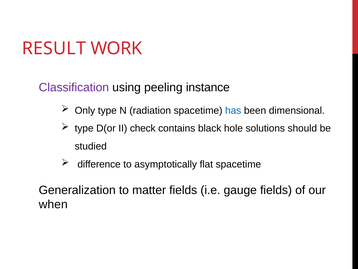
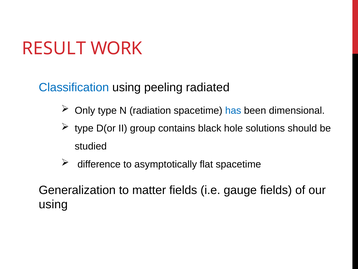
Classification colour: purple -> blue
instance: instance -> radiated
check: check -> group
when at (53, 204): when -> using
